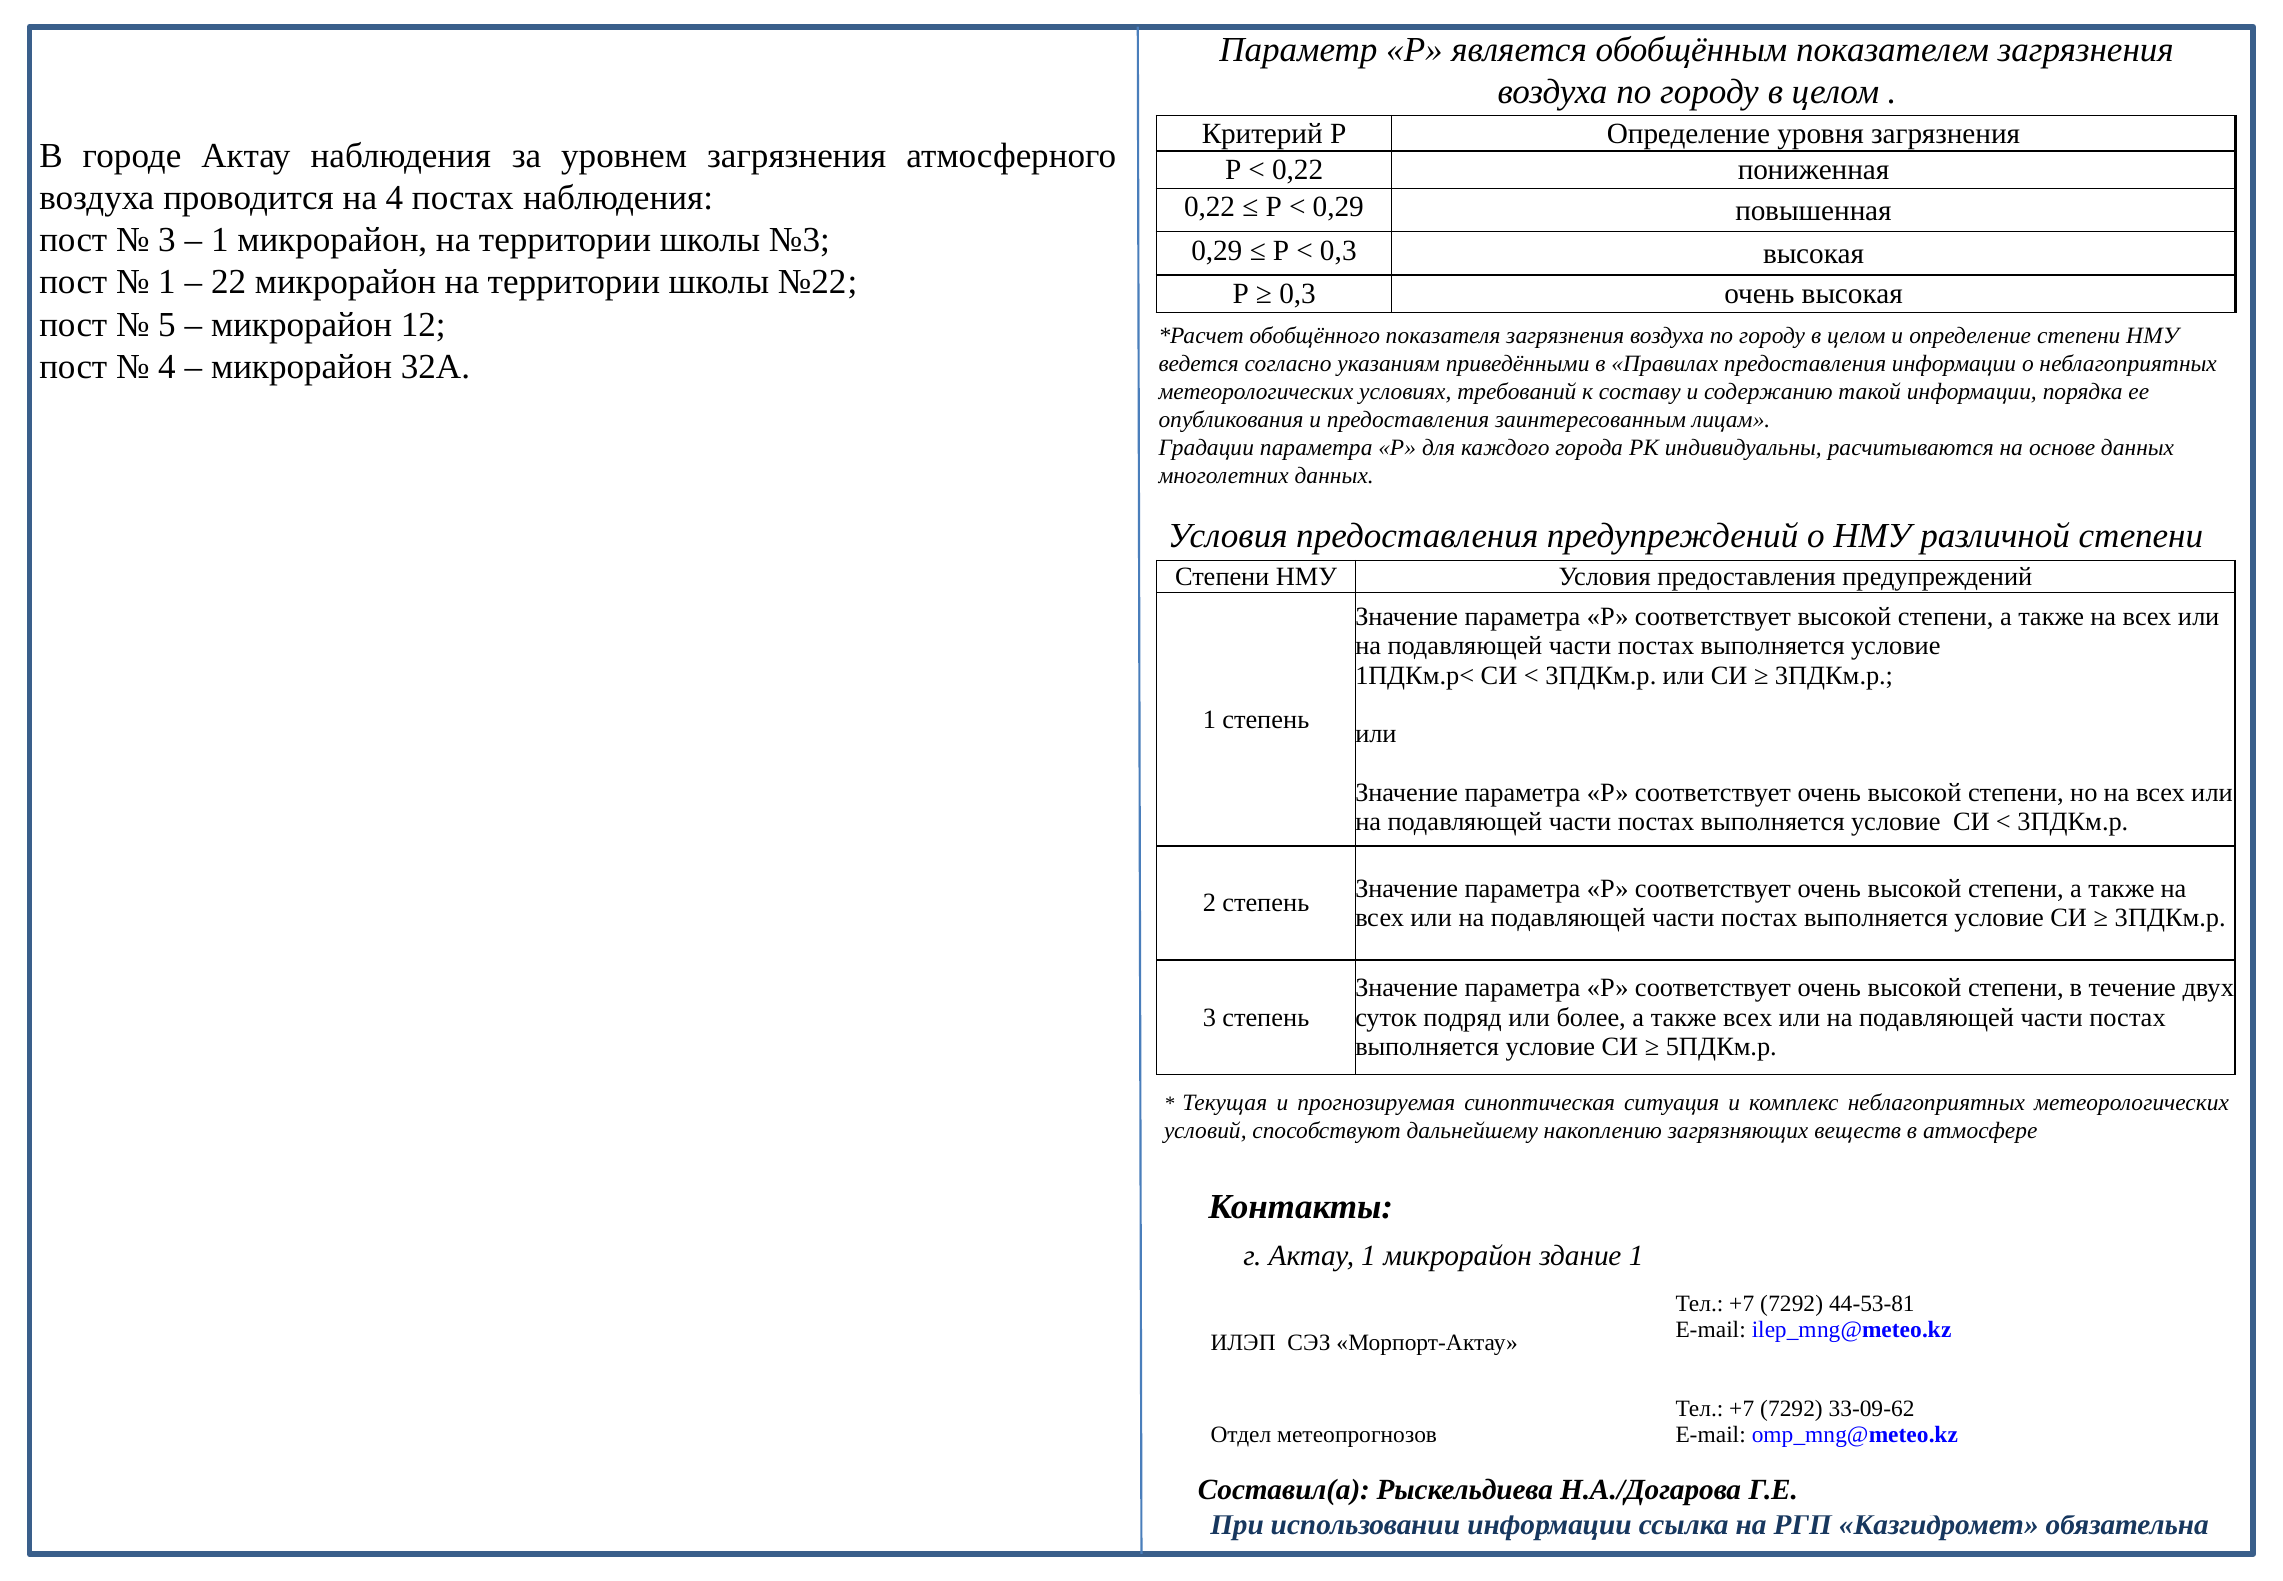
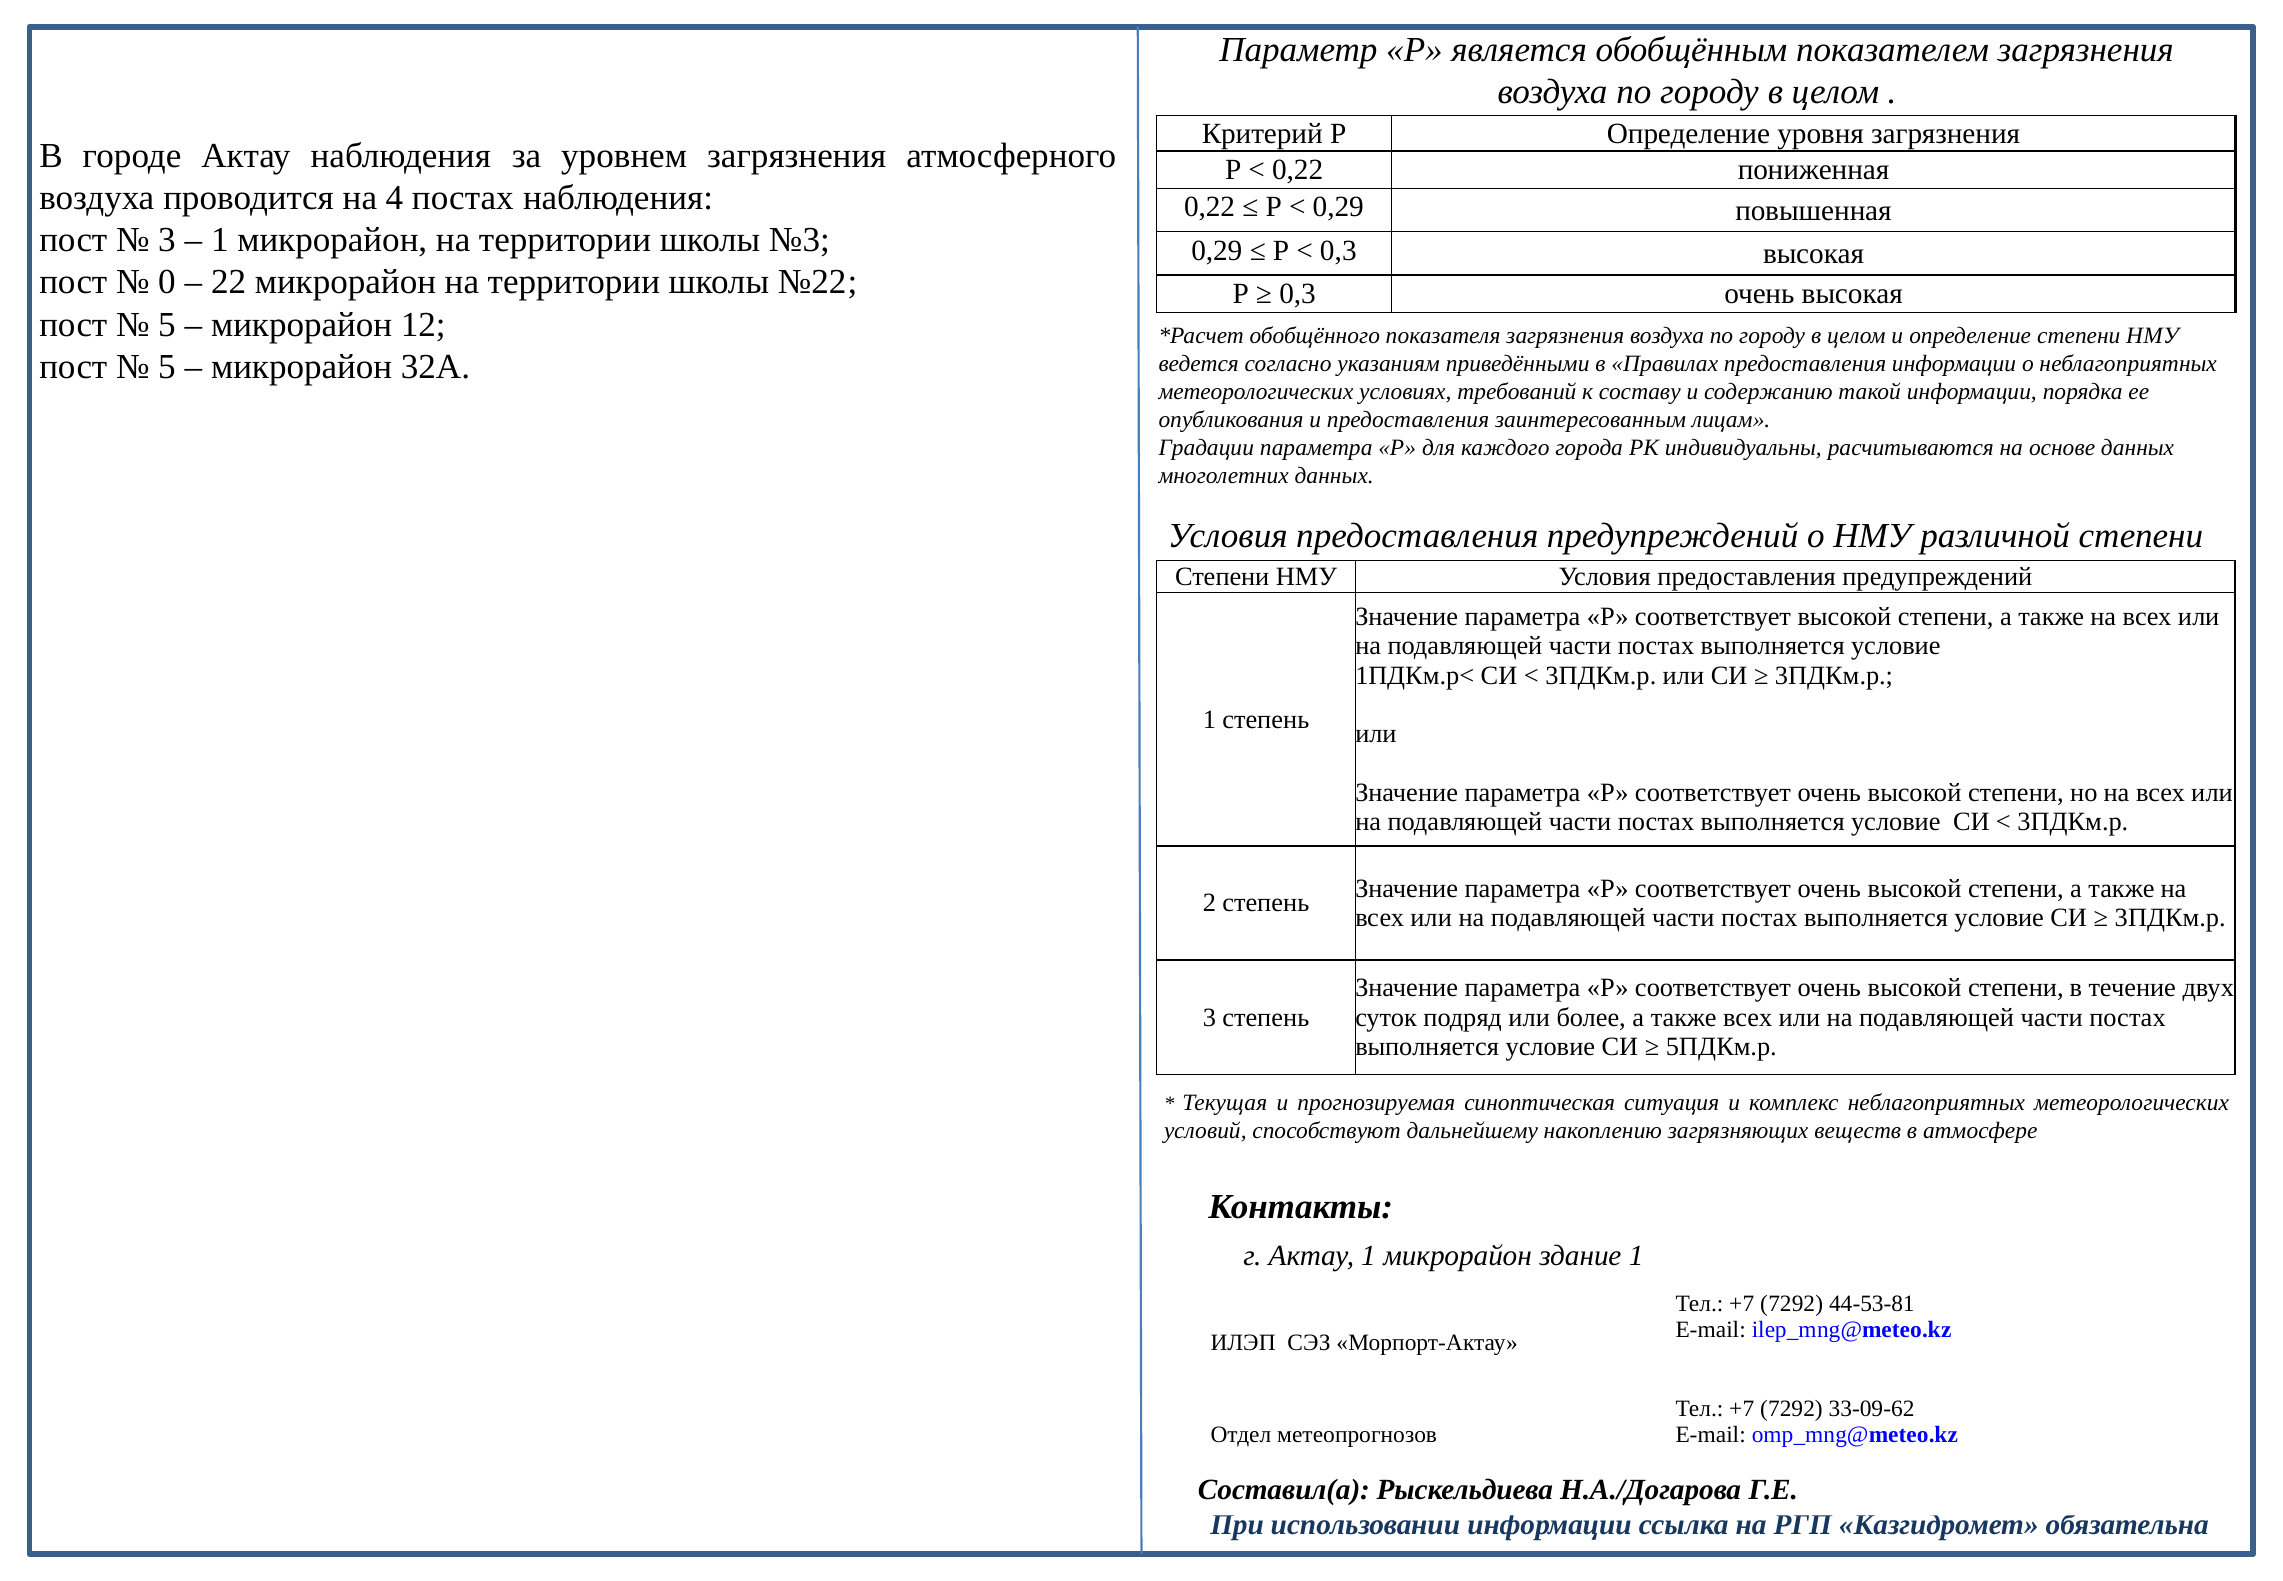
1 at (167, 282): 1 -> 0
4 at (167, 367): 4 -> 5
